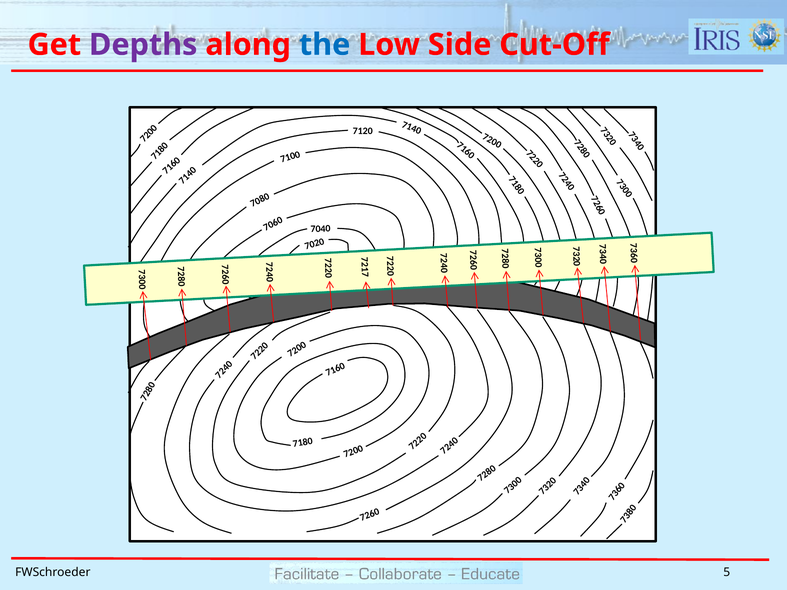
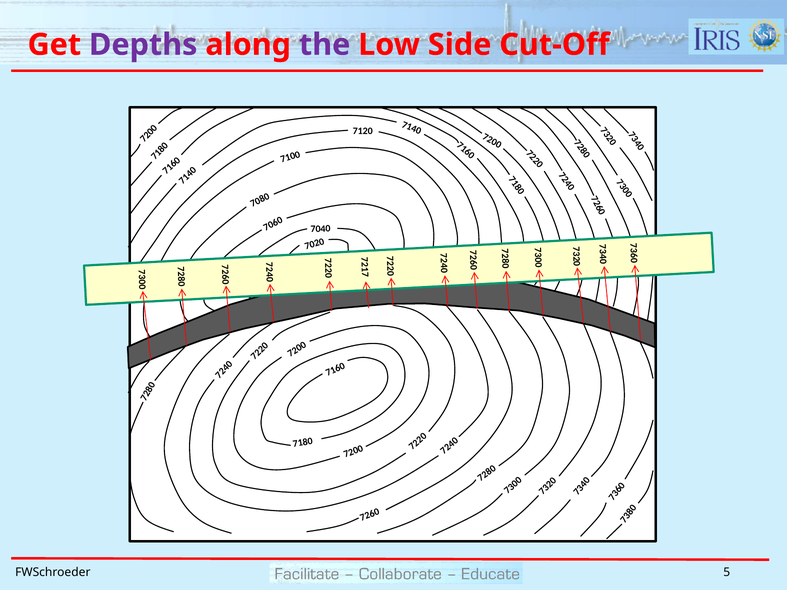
the colour: blue -> purple
